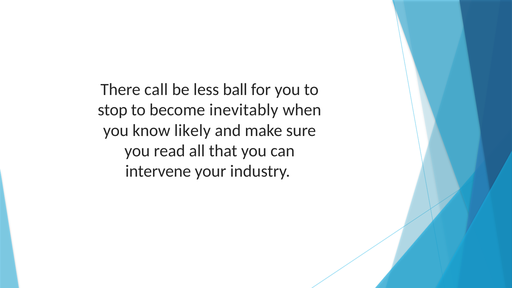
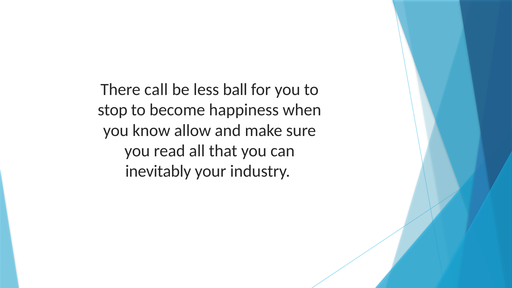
inevitably: inevitably -> happiness
likely: likely -> allow
intervene: intervene -> inevitably
